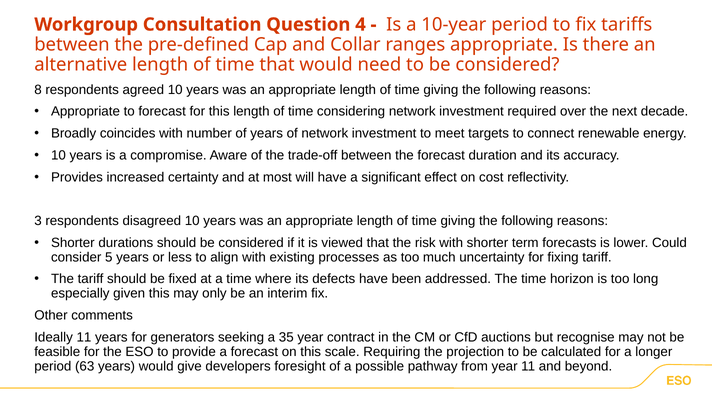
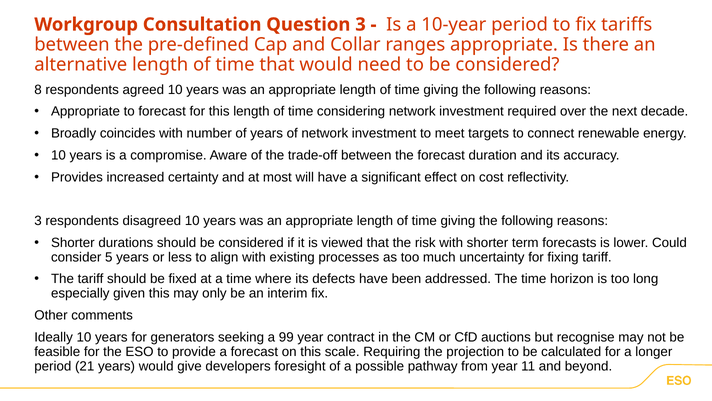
Question 4: 4 -> 3
Ideally 11: 11 -> 10
35: 35 -> 99
63: 63 -> 21
